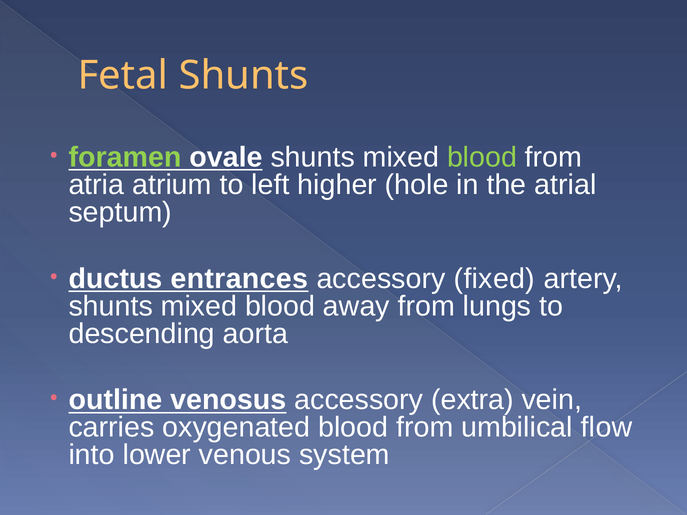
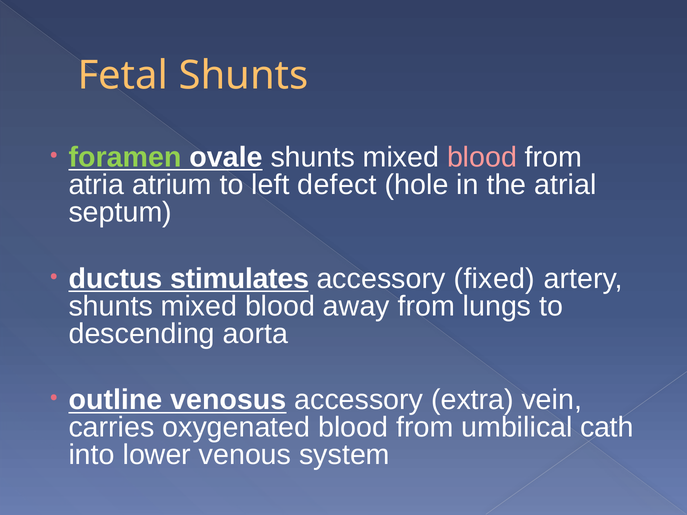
blood at (482, 157) colour: light green -> pink
higher: higher -> defect
entrances: entrances -> stimulates
flow: flow -> cath
